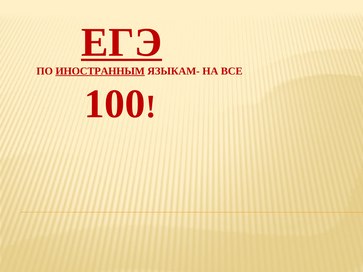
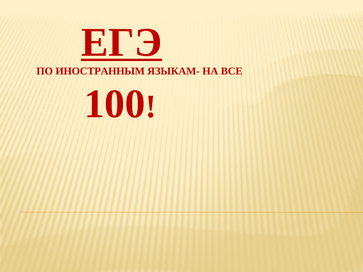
ИНОСТРАННЫМ underline: present -> none
